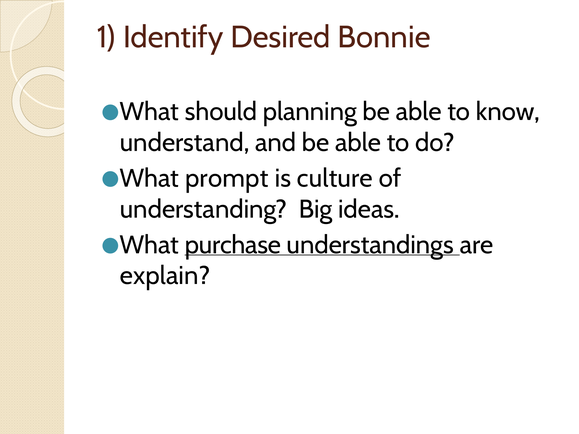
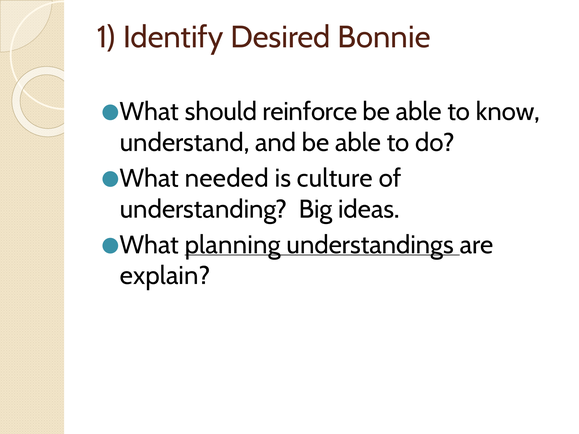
planning: planning -> reinforce
prompt: prompt -> needed
purchase: purchase -> planning
